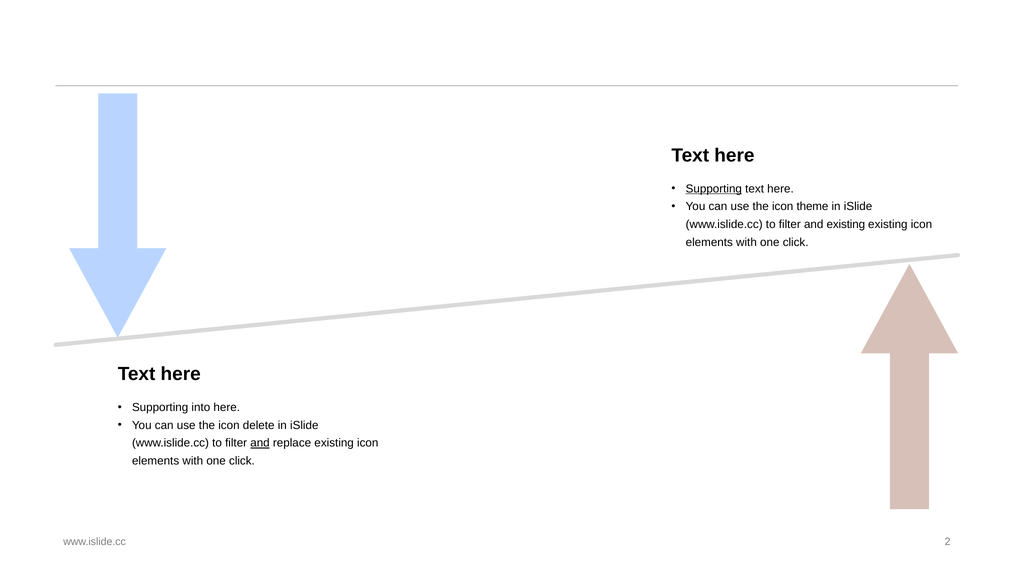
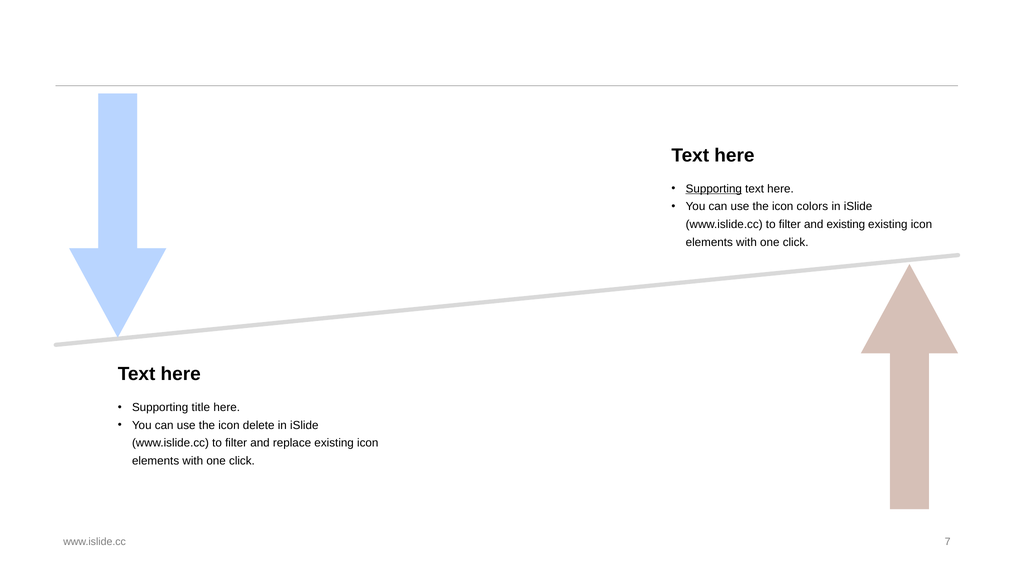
theme: theme -> colors
into: into -> title
and at (260, 443) underline: present -> none
2: 2 -> 7
